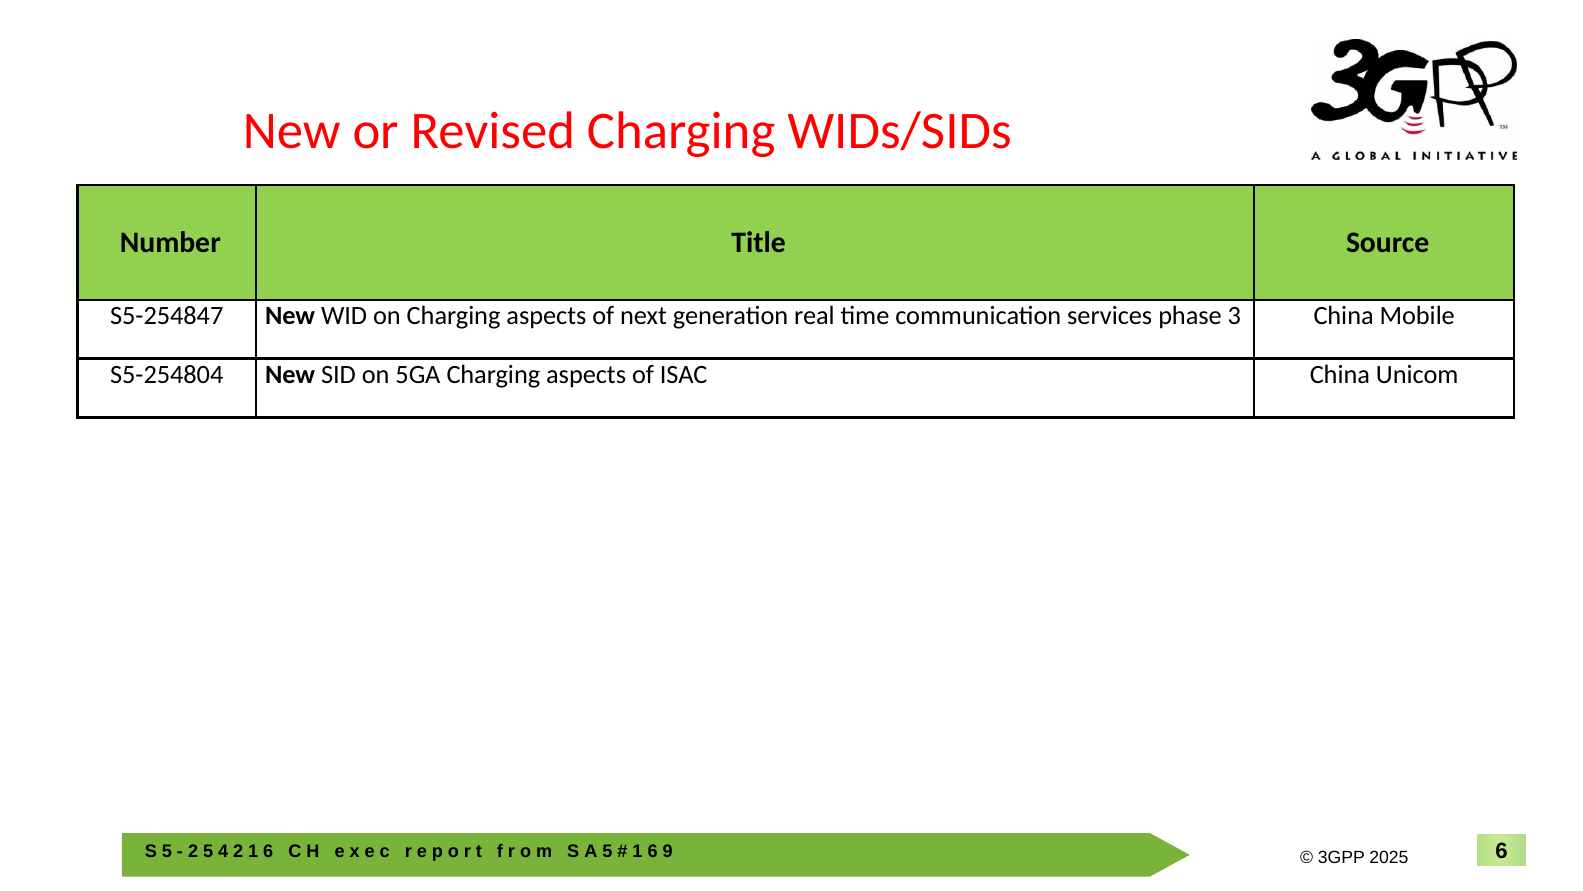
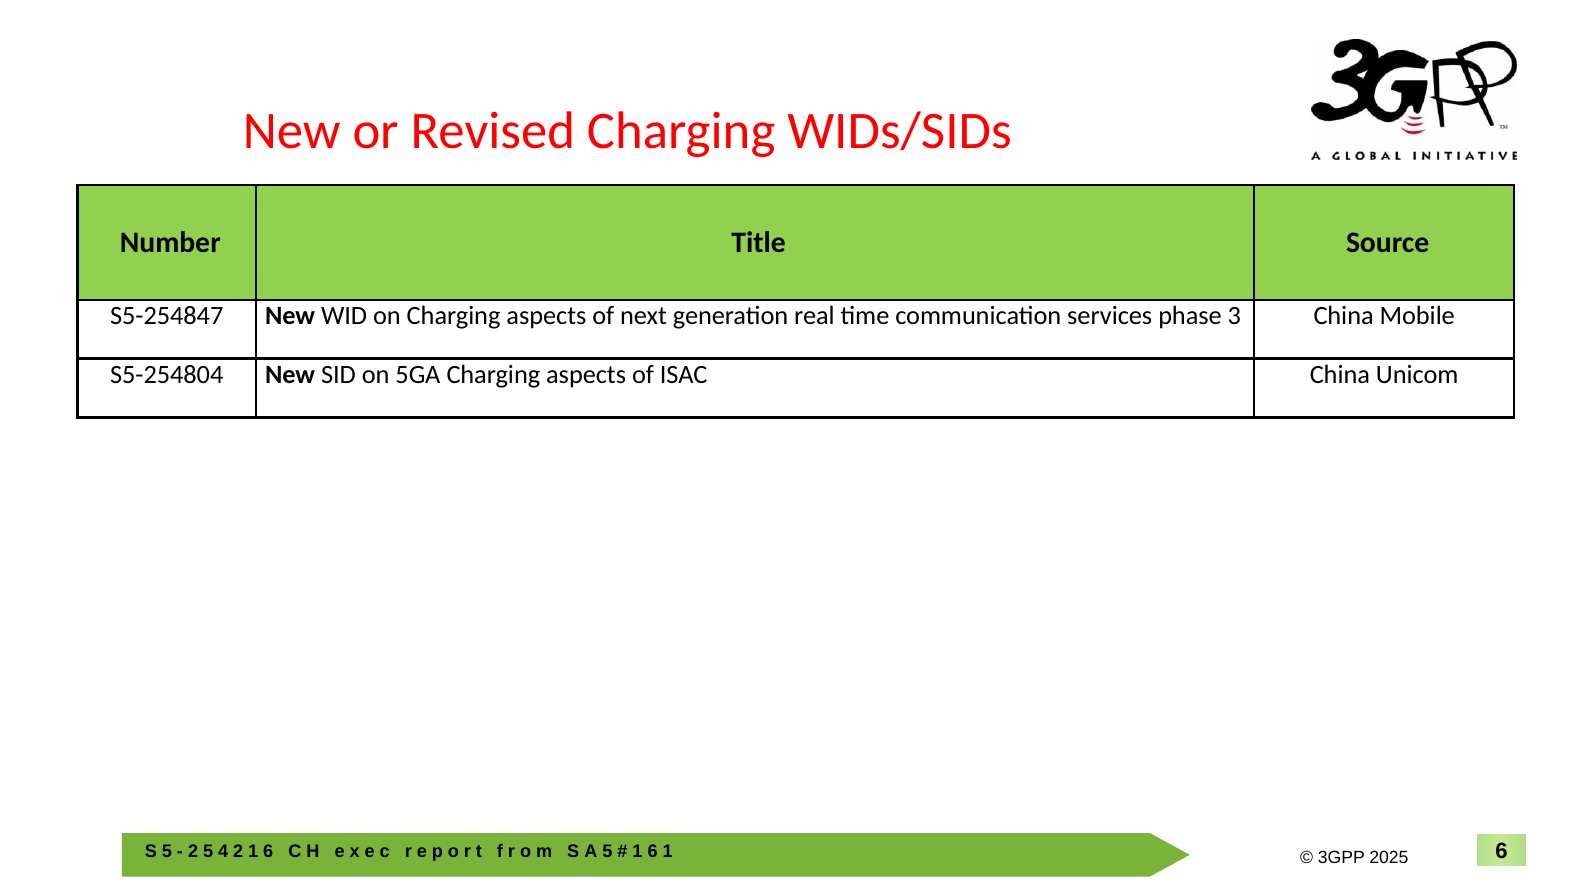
9 at (668, 851): 9 -> 1
